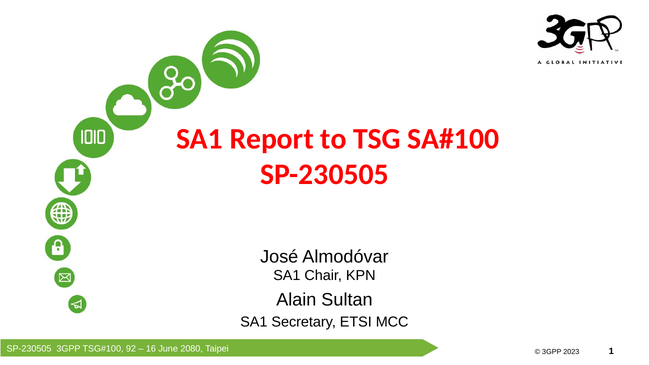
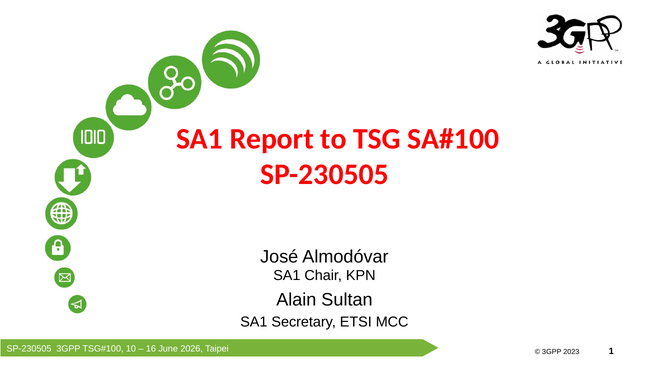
92: 92 -> 10
2080: 2080 -> 2026
